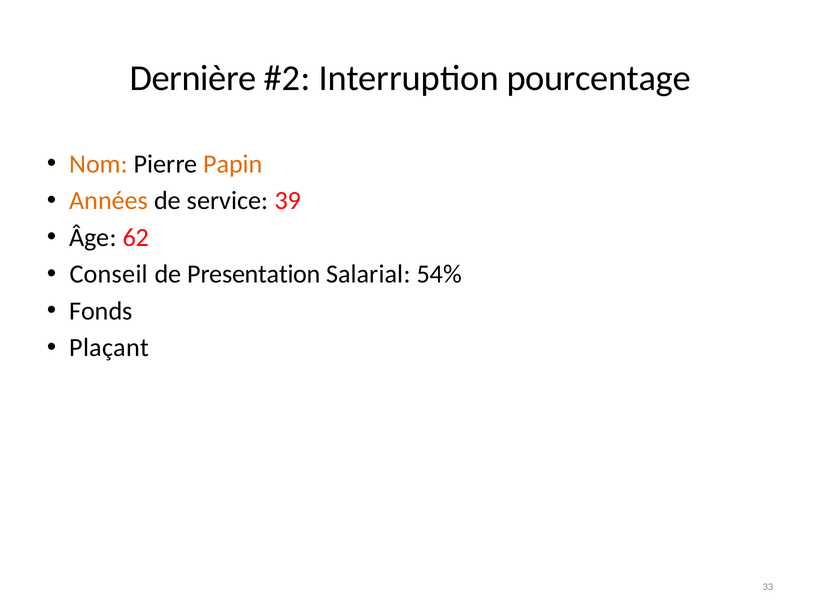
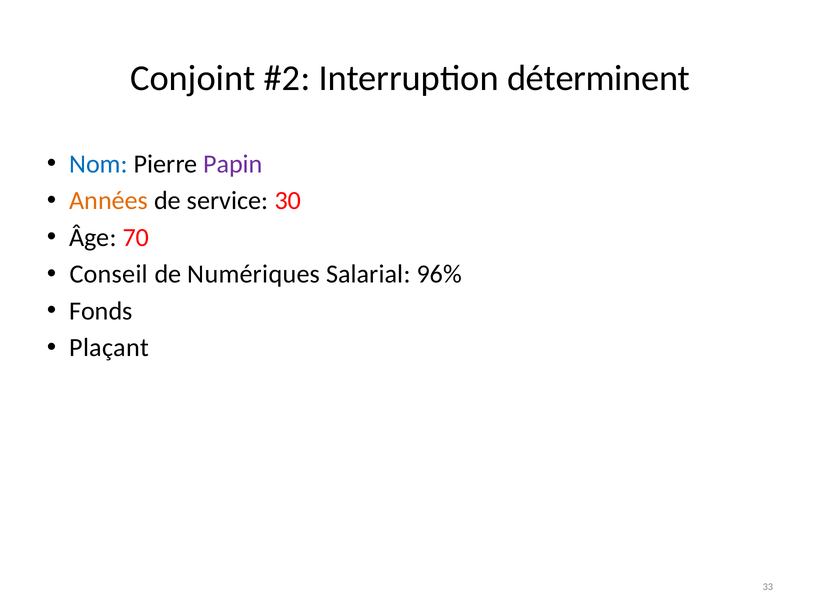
Dernière: Dernière -> Conjoint
pourcentage: pourcentage -> déterminent
Nom colour: orange -> blue
Papin colour: orange -> purple
39: 39 -> 30
62: 62 -> 70
Presentation: Presentation -> Numériques
54%: 54% -> 96%
